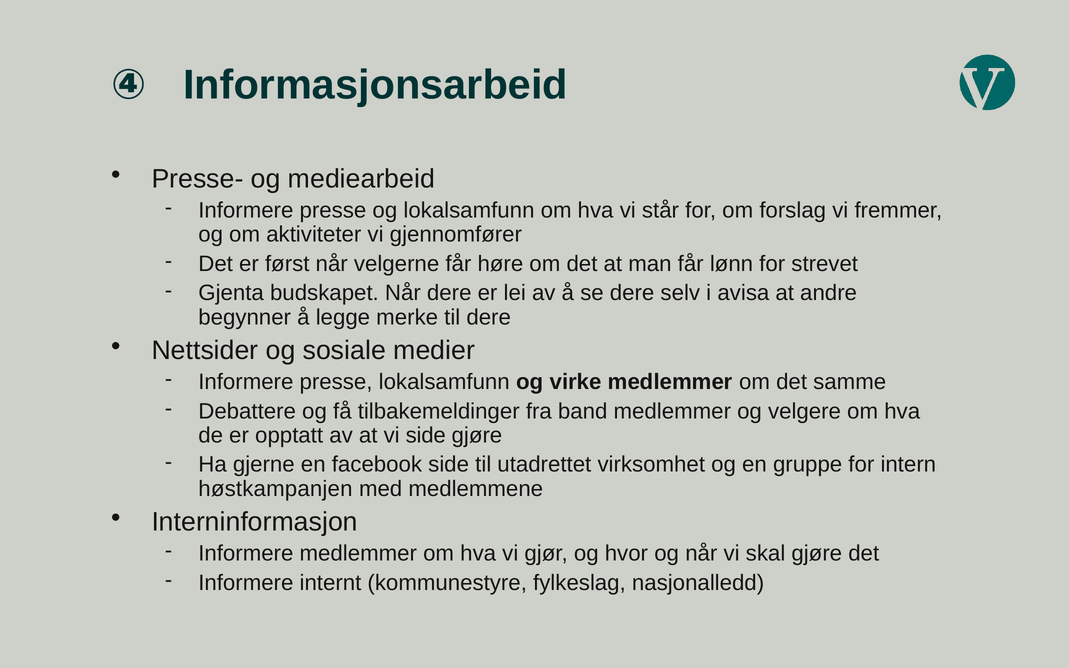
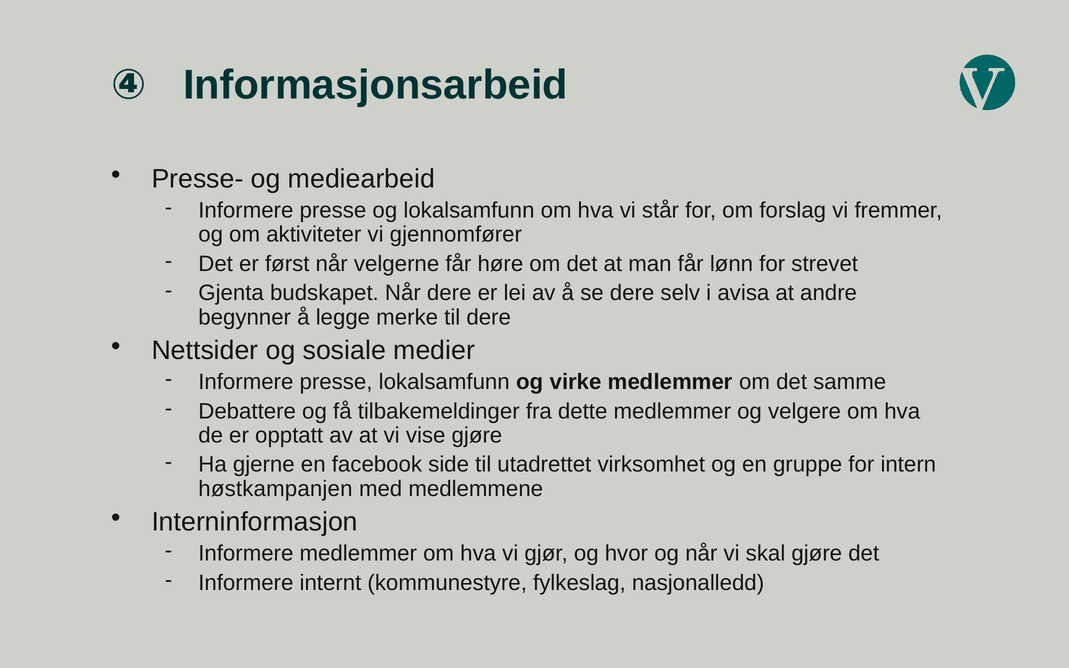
band: band -> dette
vi side: side -> vise
